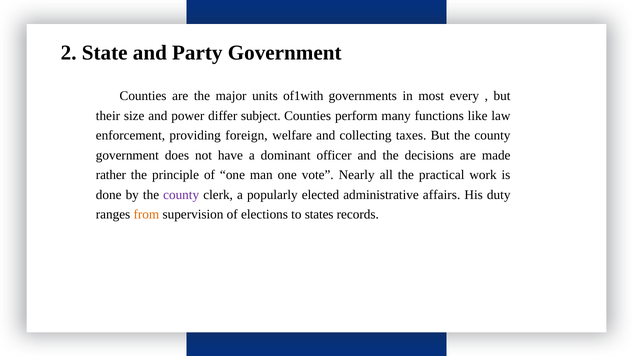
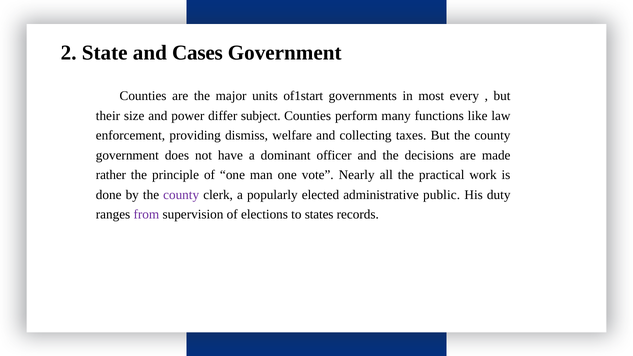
Party: Party -> Cases
of1with: of1with -> of1start
foreign: foreign -> dismiss
affairs: affairs -> public
from colour: orange -> purple
